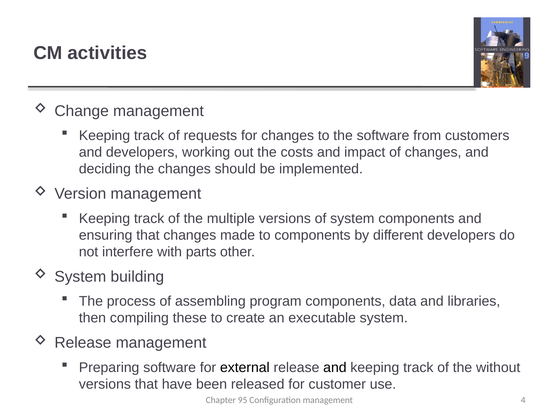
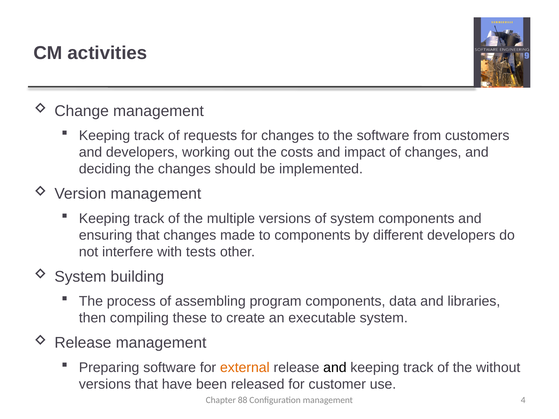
parts: parts -> tests
external colour: black -> orange
95: 95 -> 88
